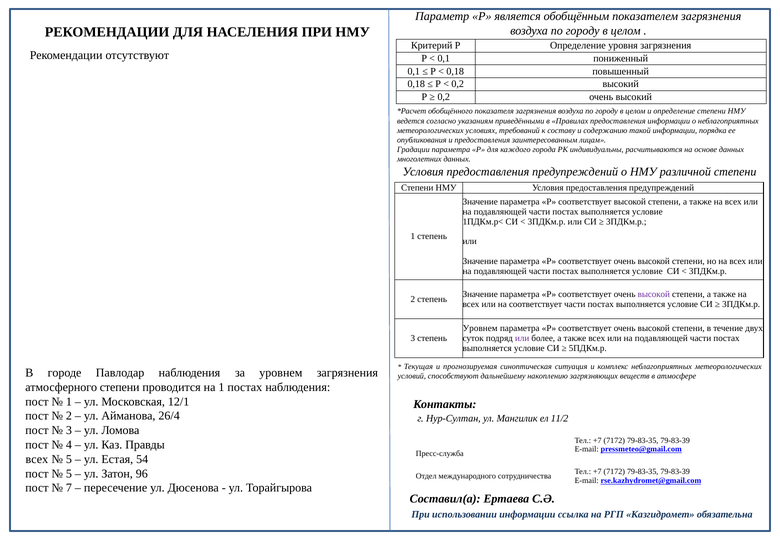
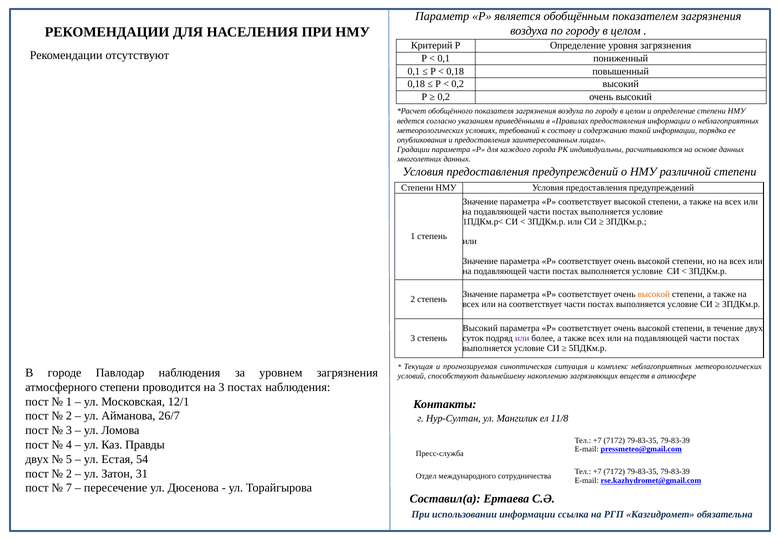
высокой at (654, 294) colour: purple -> orange
Уровнем at (480, 328): Уровнем -> Высокий
на 1: 1 -> 3
26/4: 26/4 -> 26/7
11/2: 11/2 -> 11/8
всех at (37, 459): всех -> двух
5 at (69, 474): 5 -> 2
96: 96 -> 31
